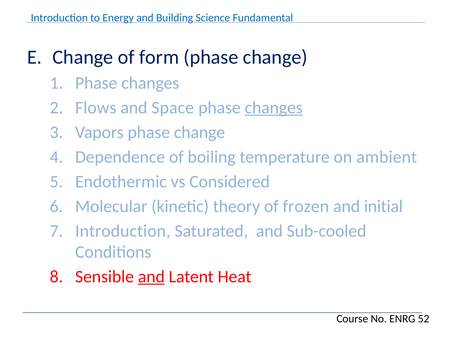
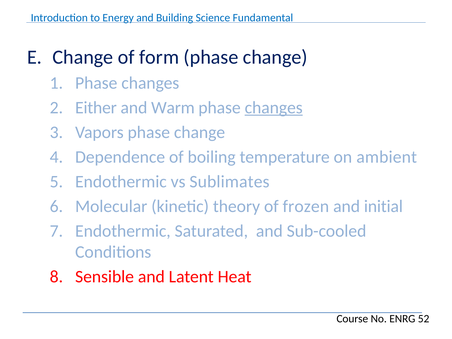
Flows: Flows -> Either
Space: Space -> Warm
Considered: Considered -> Sublimates
Introduction at (123, 231): Introduction -> Endothermic
and at (151, 277) underline: present -> none
